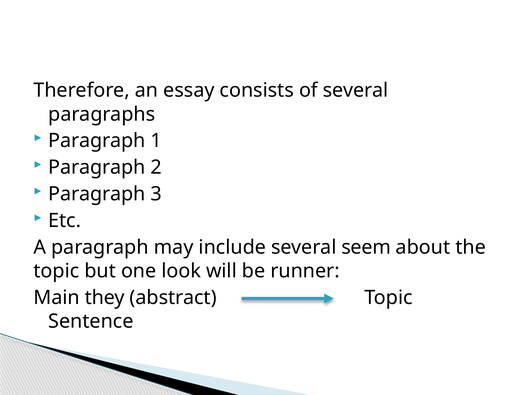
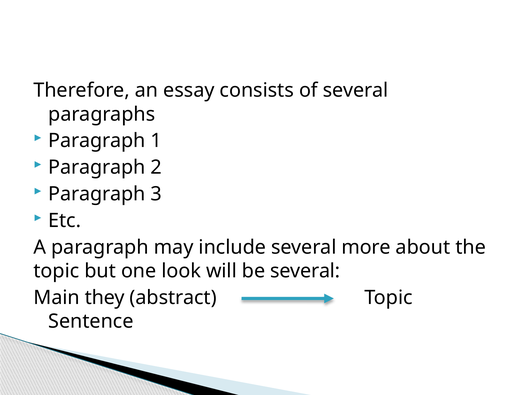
seem: seem -> more
be runner: runner -> several
